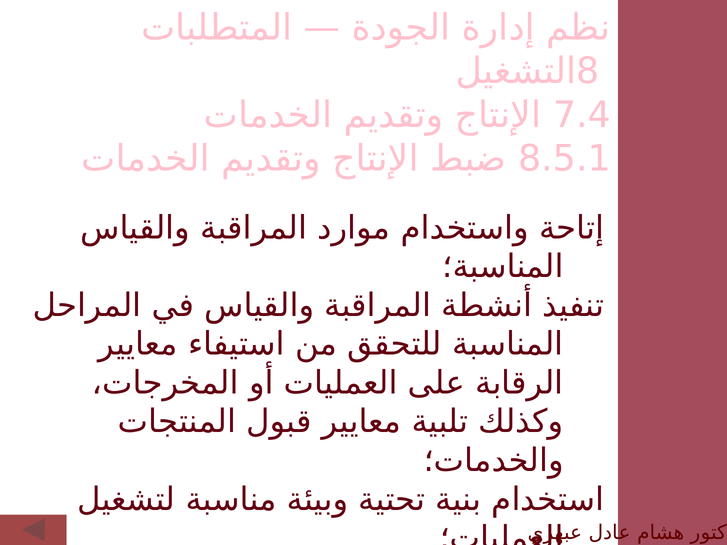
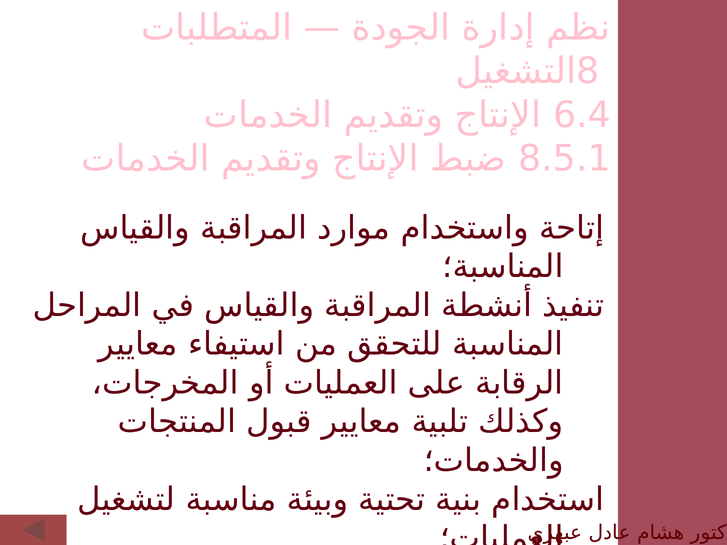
7.4: 7.4 -> 6.4
